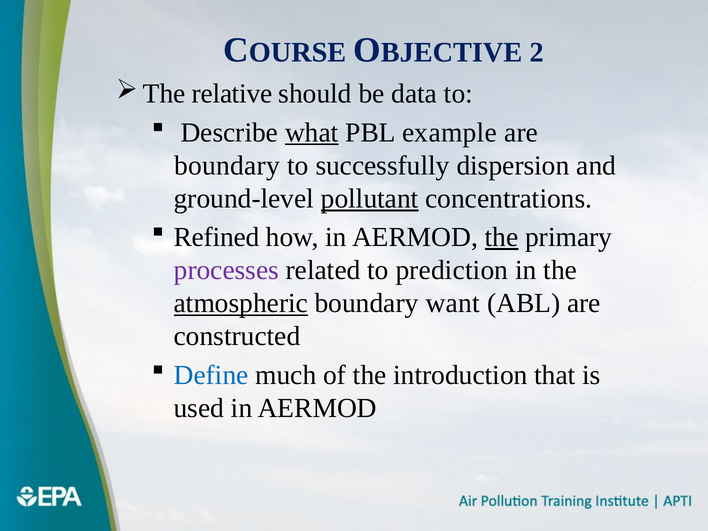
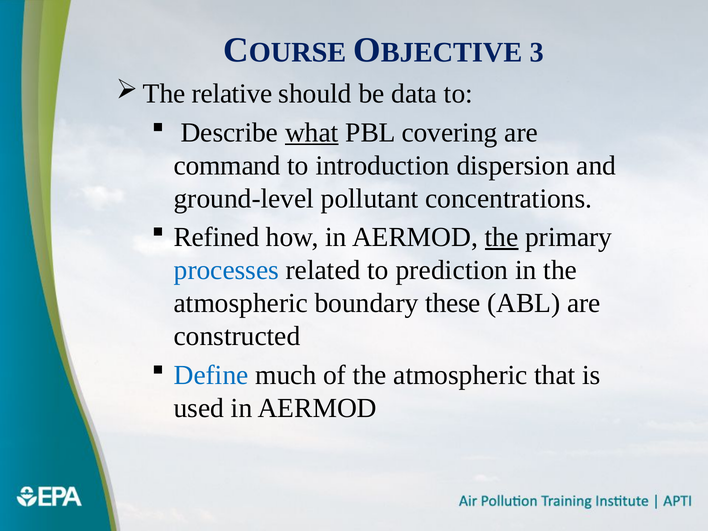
2: 2 -> 3
example: example -> covering
boundary at (227, 166): boundary -> command
successfully: successfully -> introduction
pollutant underline: present -> none
processes colour: purple -> blue
atmospheric at (241, 303) underline: present -> none
want: want -> these
of the introduction: introduction -> atmospheric
